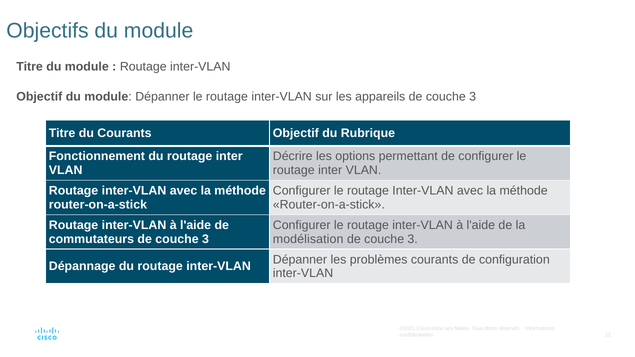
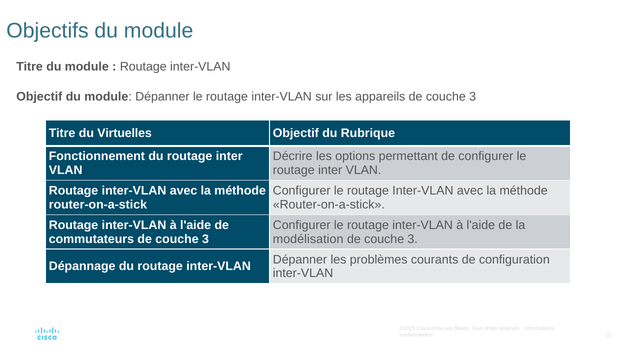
du Courants: Courants -> Virtuelles
